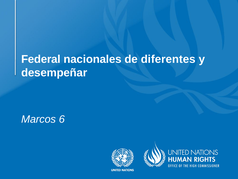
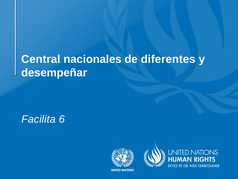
Federal: Federal -> Central
Marcos: Marcos -> Facilita
